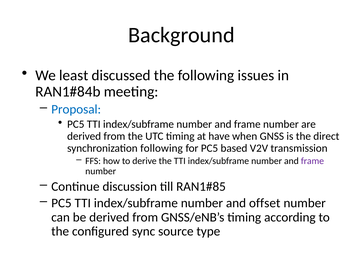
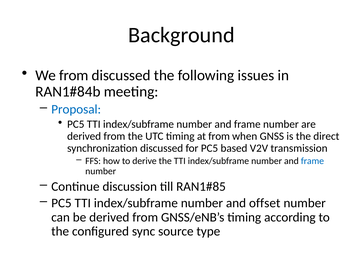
We least: least -> from
at have: have -> from
synchronization following: following -> discussed
frame at (312, 161) colour: purple -> blue
